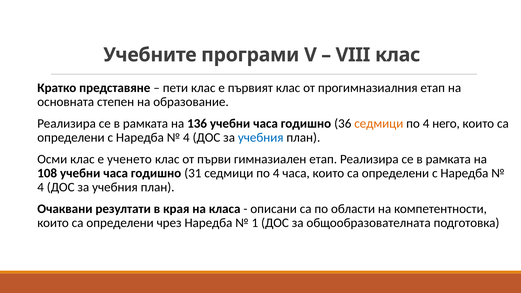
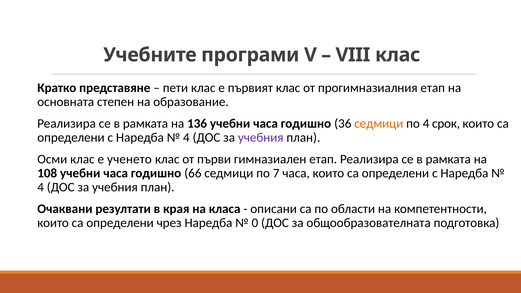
него: него -> срок
учебния at (261, 138) colour: blue -> purple
31: 31 -> 66
4 at (276, 173): 4 -> 7
1: 1 -> 0
